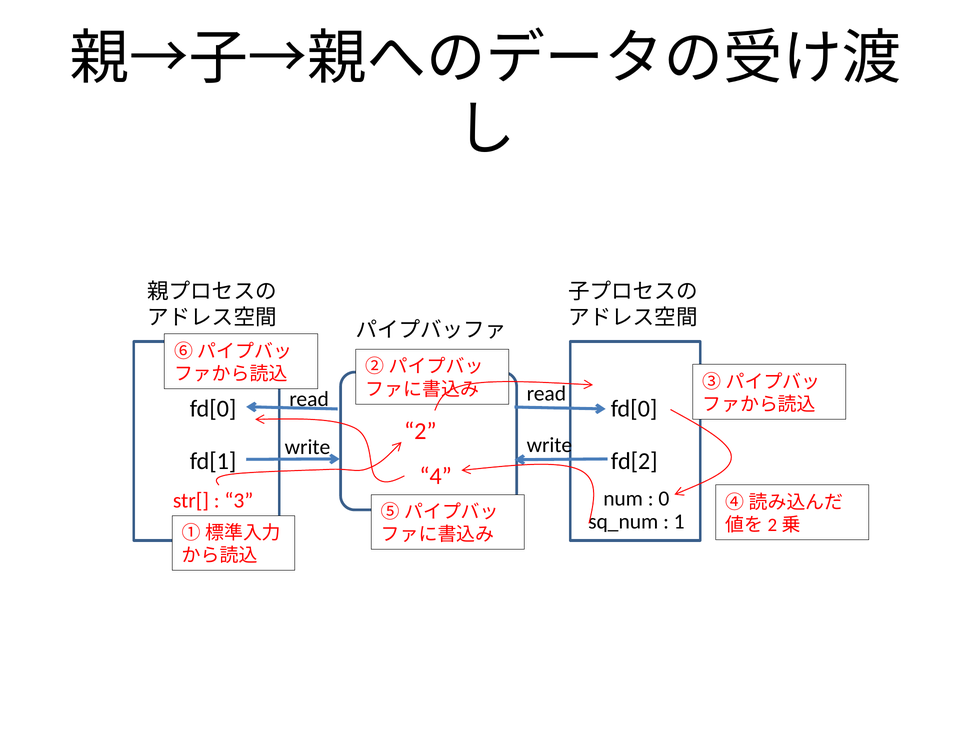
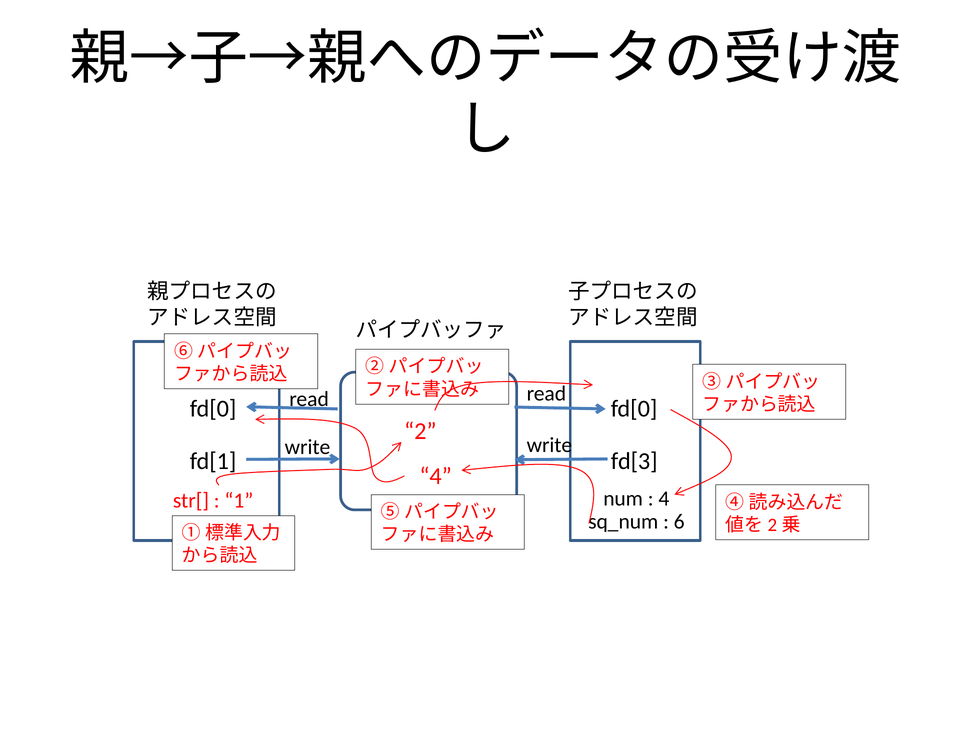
fd[2: fd[2 -> fd[3
0 at (664, 499): 0 -> 4
3: 3 -> 1
1: 1 -> 6
